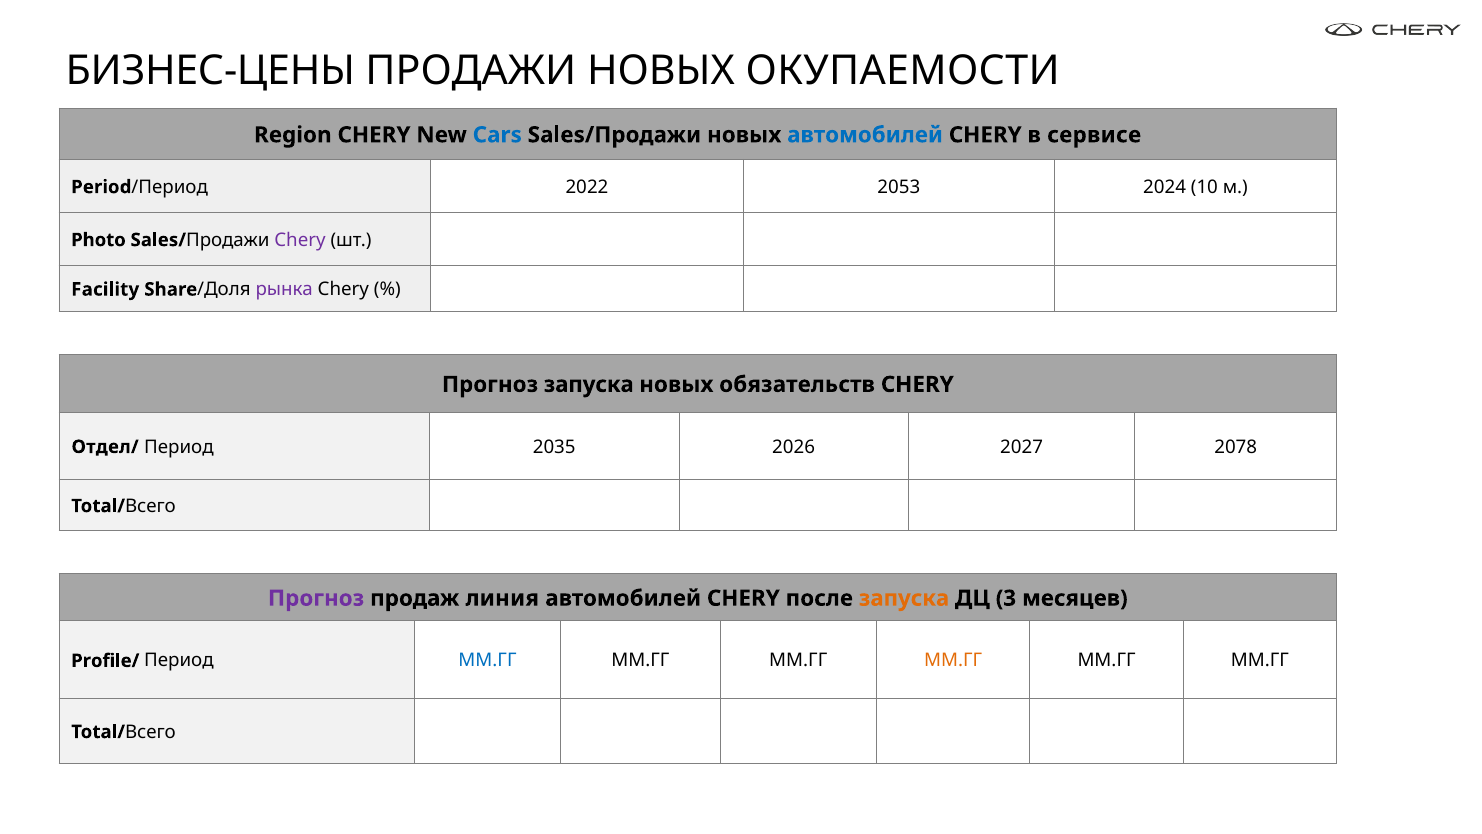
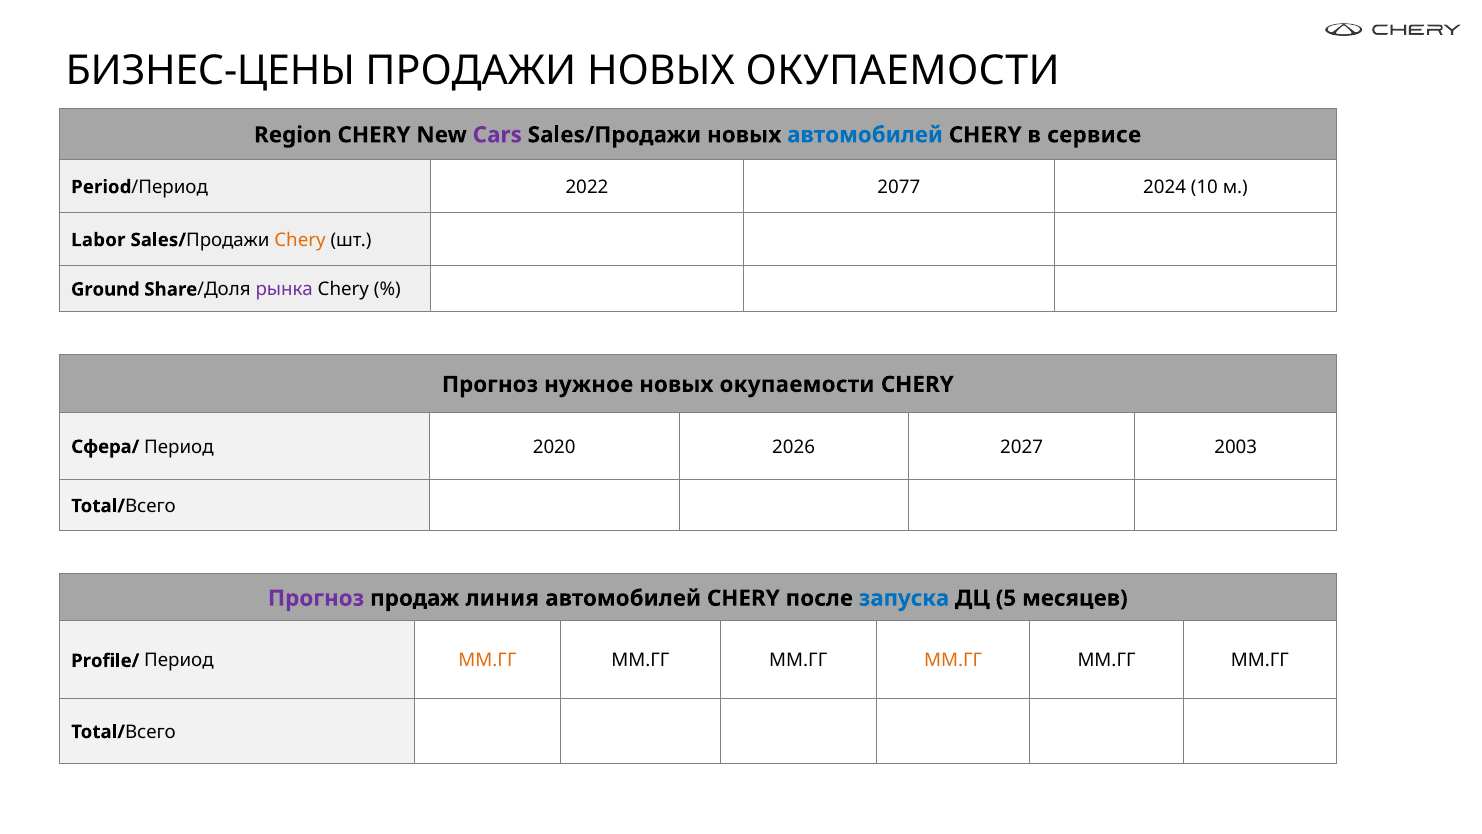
Cars colour: blue -> purple
2053: 2053 -> 2077
Photo: Photo -> Labor
Chery at (300, 240) colour: purple -> orange
Facility: Facility -> Ground
Прогноз запуска: запуска -> нужное
обязательств at (797, 384): обязательств -> окупаемости
Отдел/: Отдел/ -> Сфера/
2035: 2035 -> 2020
2078: 2078 -> 2003
запуска at (904, 598) colour: orange -> blue
3: 3 -> 5
ММ.ГГ at (488, 661) colour: blue -> orange
